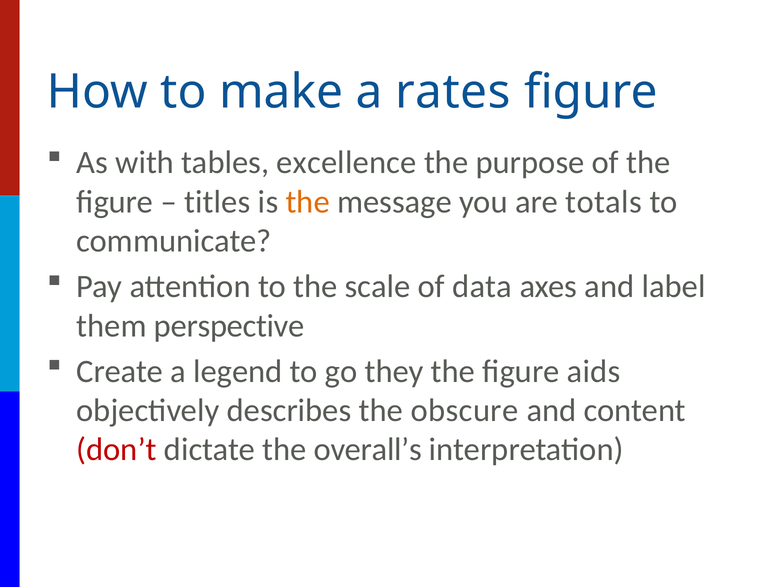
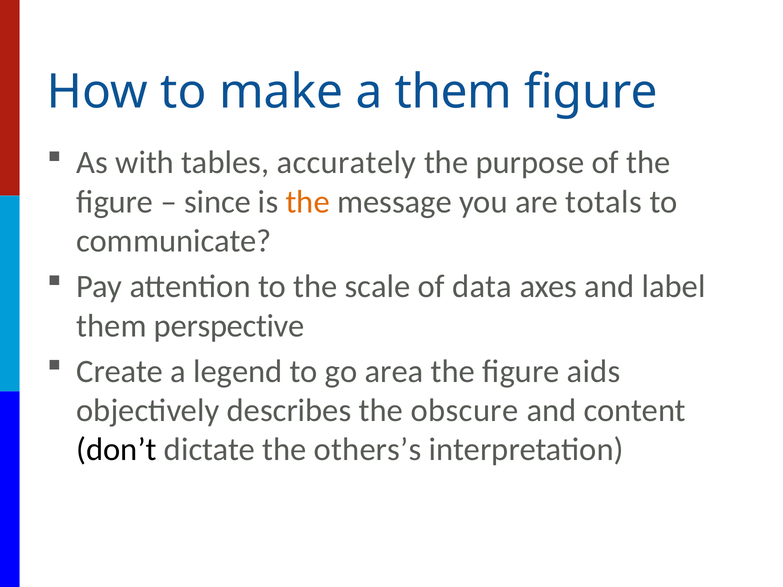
a rates: rates -> them
excellence: excellence -> accurately
titles: titles -> since
they: they -> area
don’t colour: red -> black
overall’s: overall’s -> others’s
